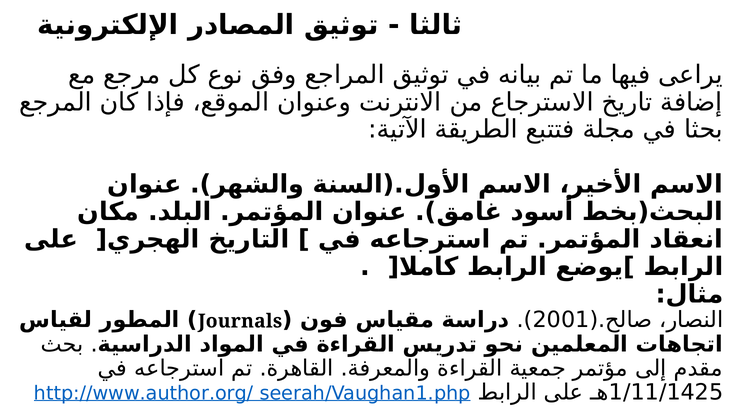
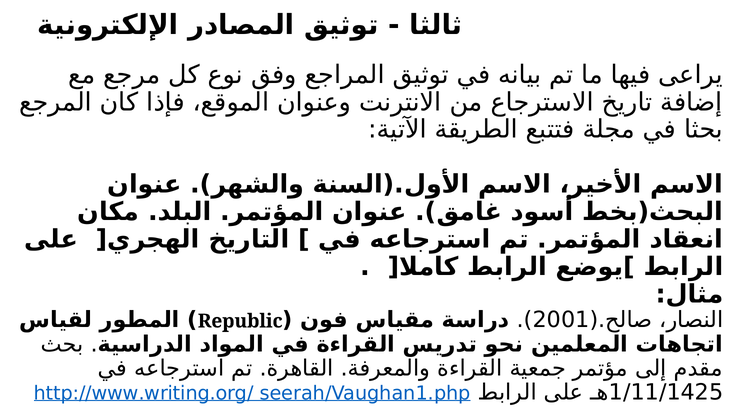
Journals: Journals -> Republic
http://www.author.org/: http://www.author.org/ -> http://www.writing.org/
